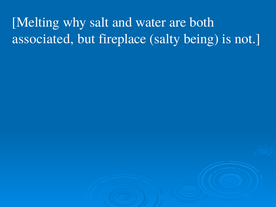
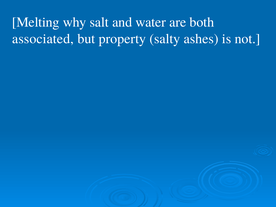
fireplace: fireplace -> property
being: being -> ashes
